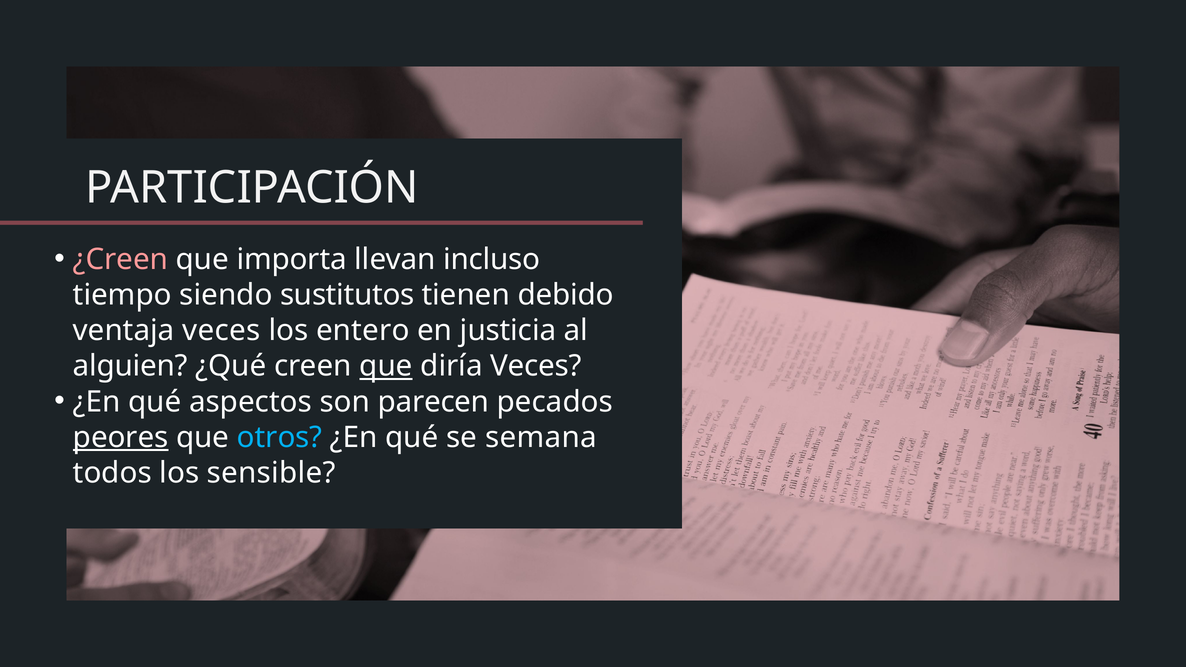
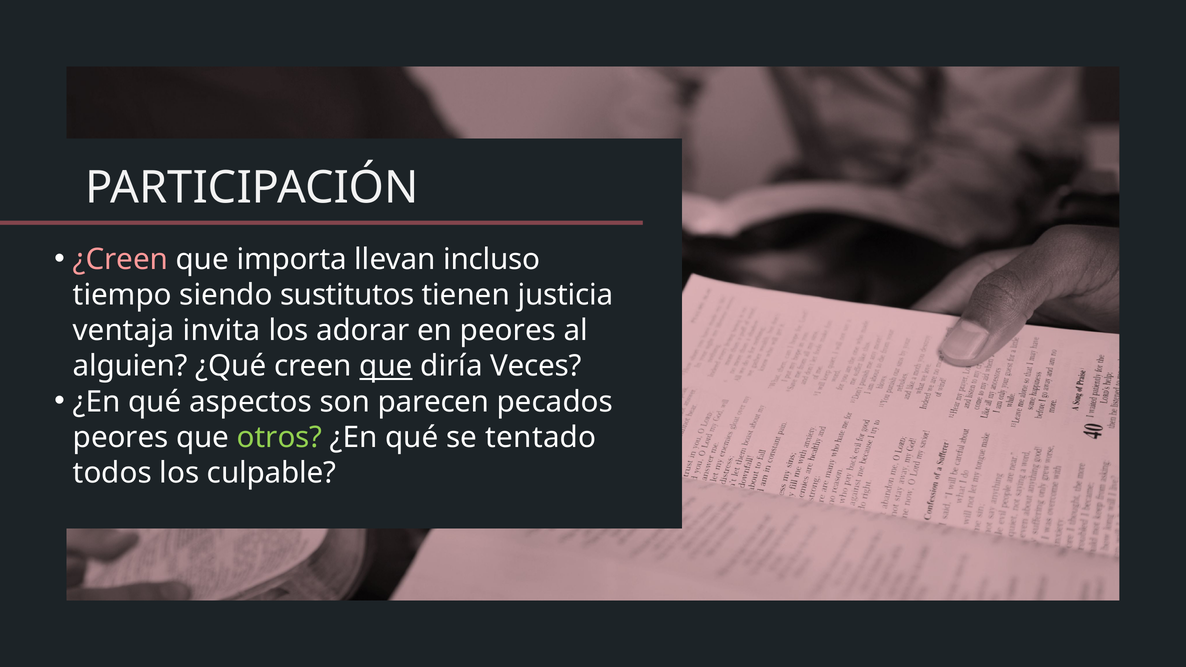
debido: debido -> justicia
ventaja veces: veces -> invita
entero: entero -> adorar
en justicia: justicia -> peores
peores at (121, 437) underline: present -> none
otros colour: light blue -> light green
semana: semana -> tentado
sensible: sensible -> culpable
